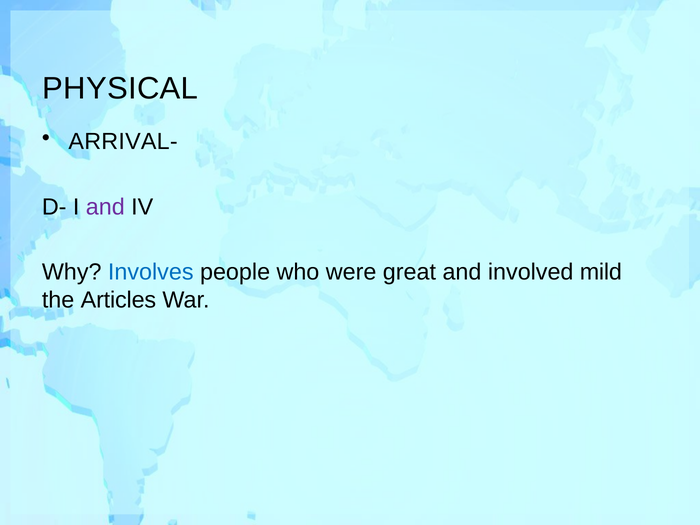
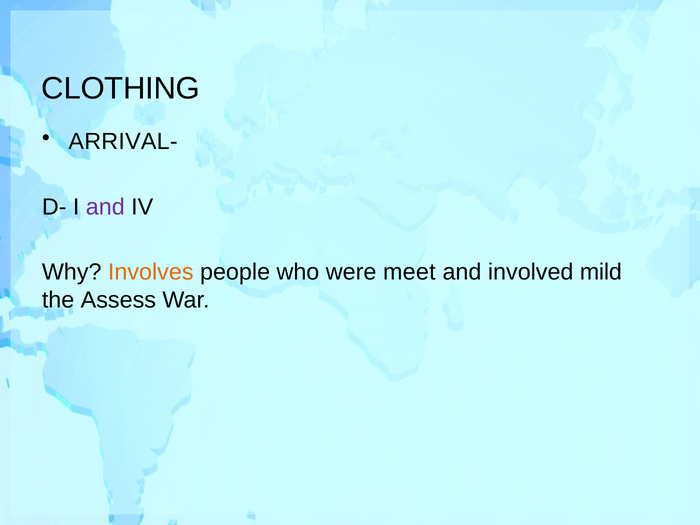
PHYSICAL: PHYSICAL -> CLOTHING
Involves colour: blue -> orange
great: great -> meet
Articles: Articles -> Assess
